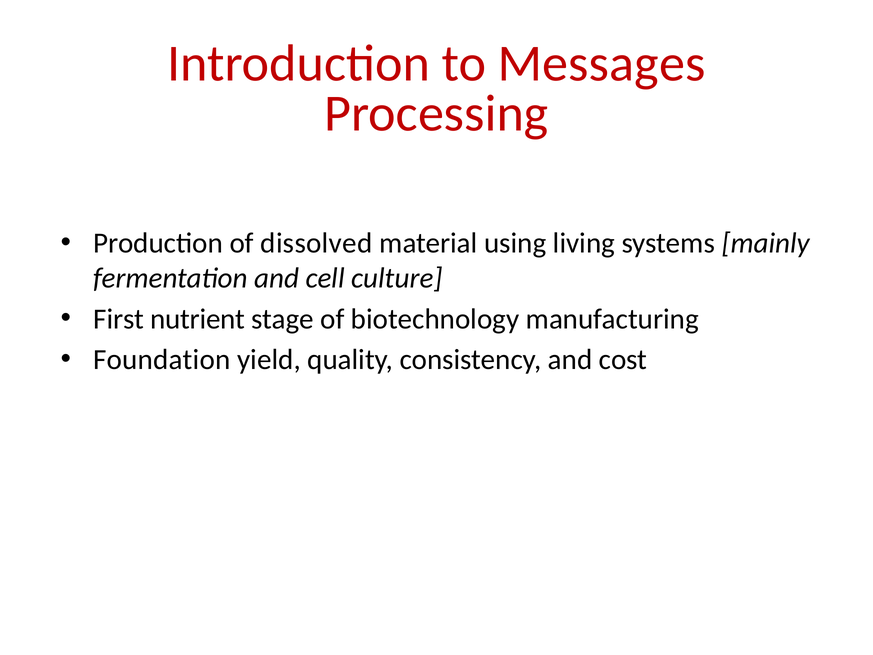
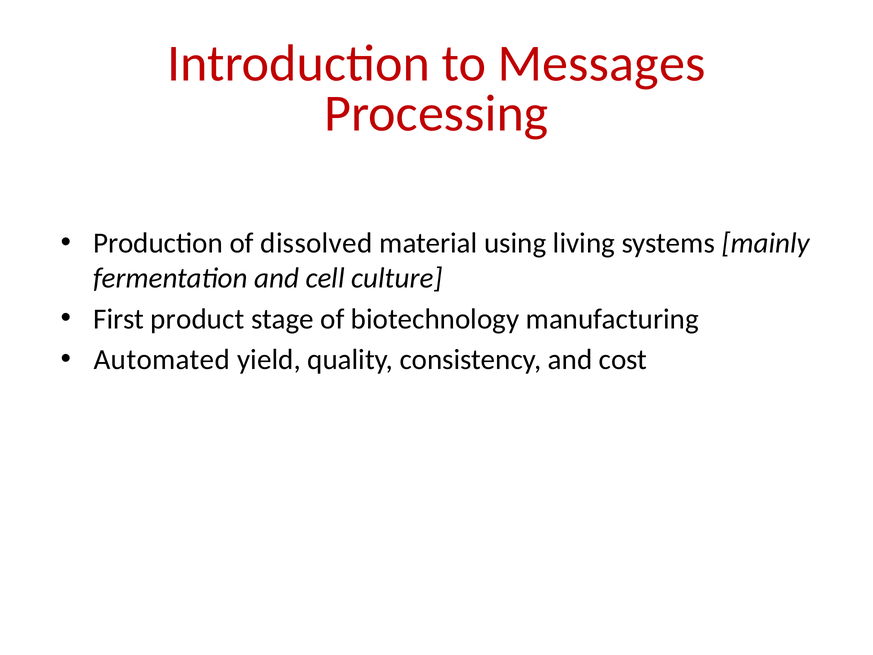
nutrient: nutrient -> product
Foundation: Foundation -> Automated
